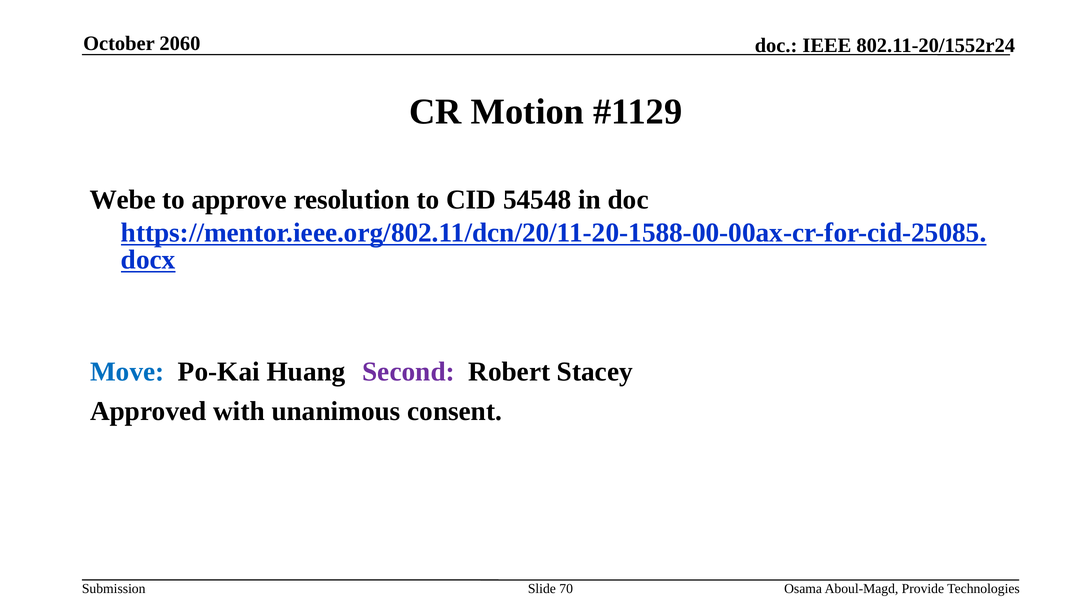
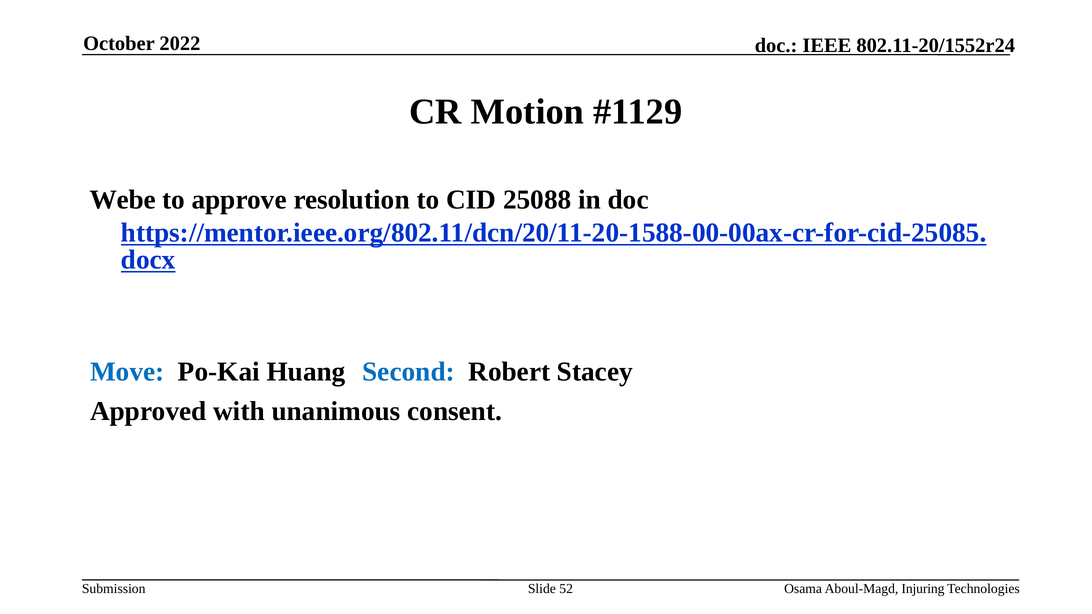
2060: 2060 -> 2022
54548: 54548 -> 25088
Second colour: purple -> blue
70: 70 -> 52
Provide: Provide -> Injuring
